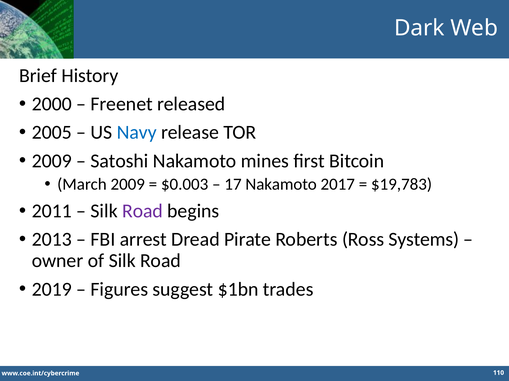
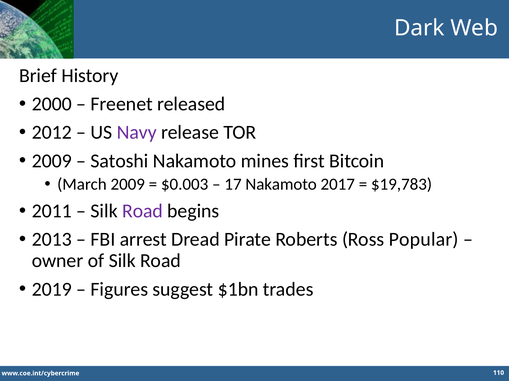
2005: 2005 -> 2012
Navy colour: blue -> purple
Systems: Systems -> Popular
